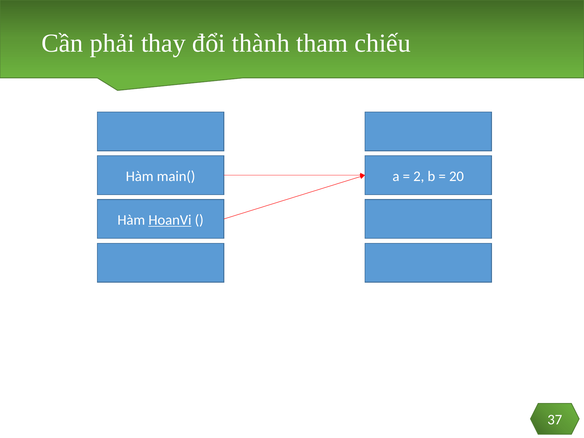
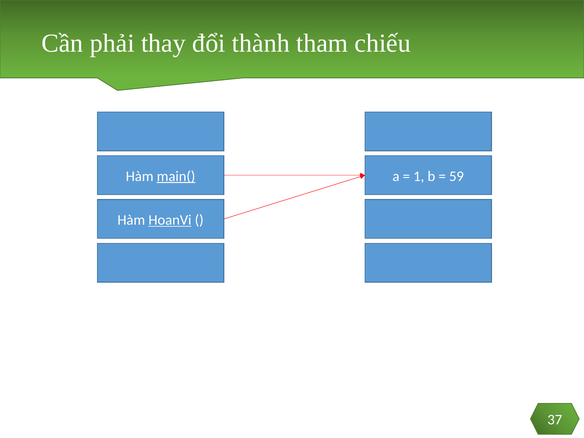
main( underline: none -> present
2: 2 -> 1
20: 20 -> 59
